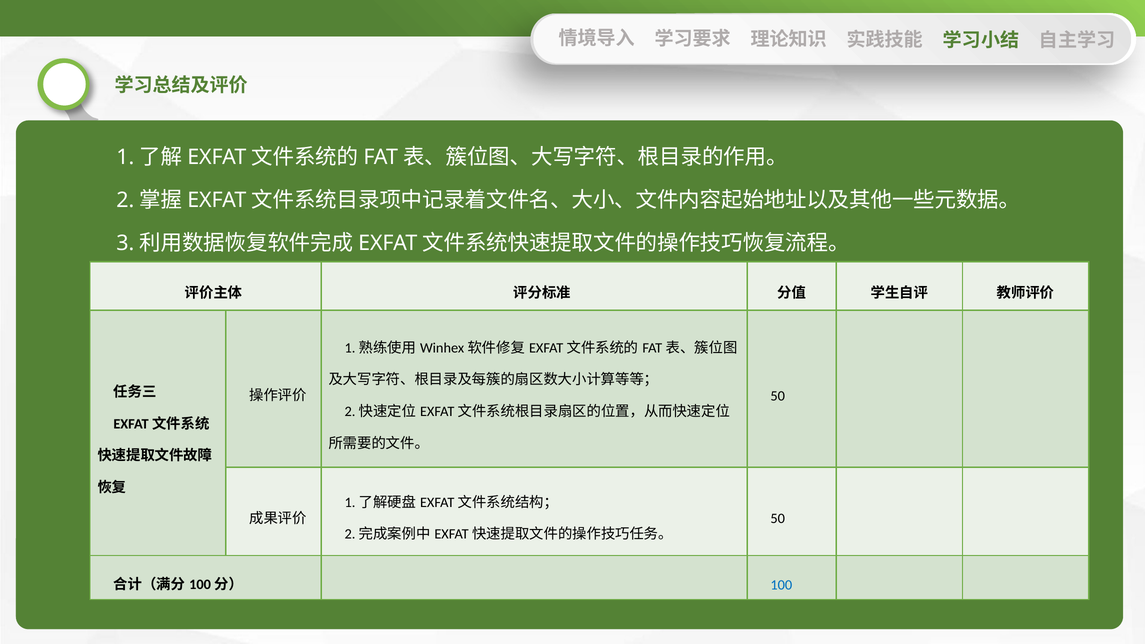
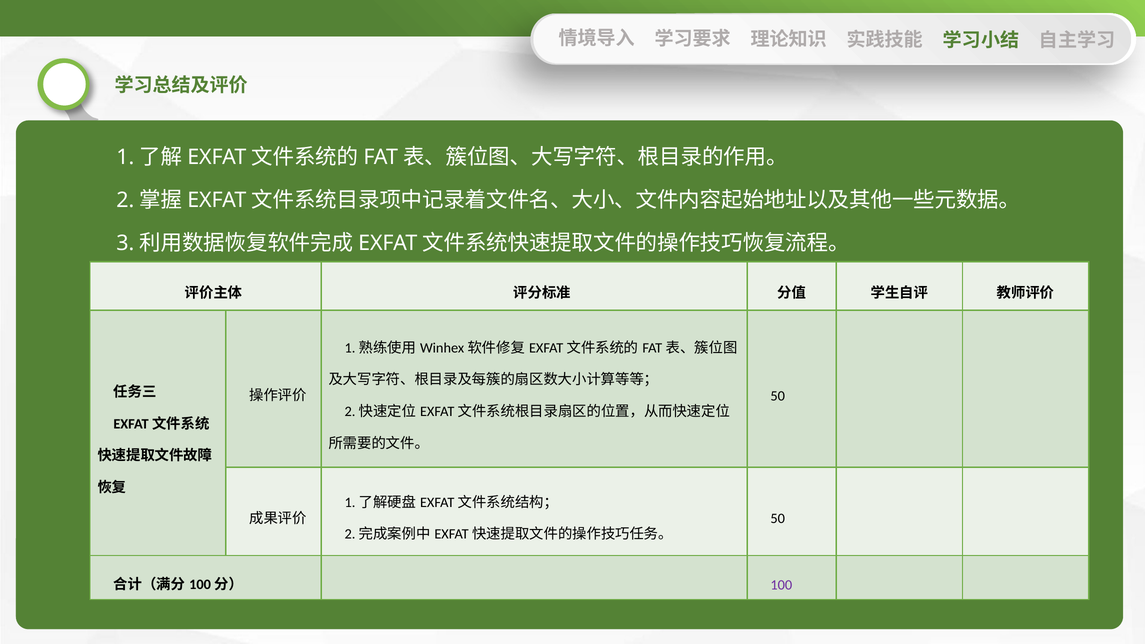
100 colour: blue -> purple
